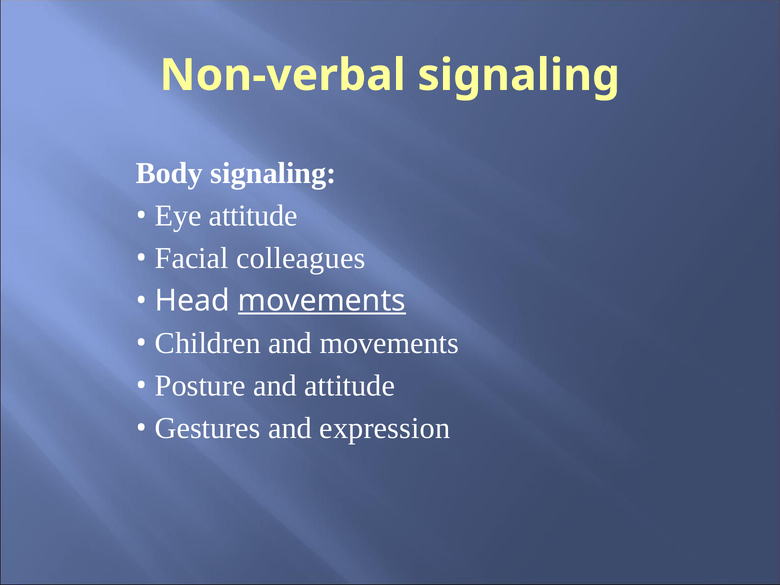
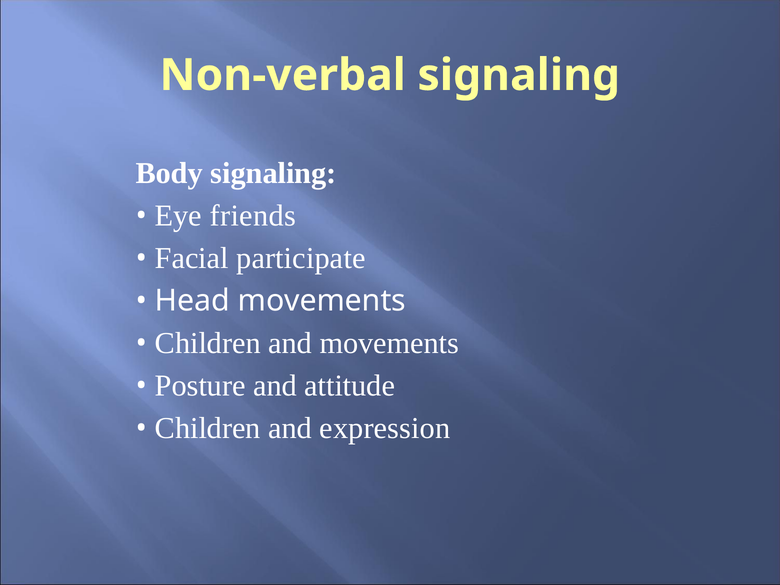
Eye attitude: attitude -> friends
colleagues: colleagues -> participate
movements at (322, 301) underline: present -> none
Gestures at (208, 428): Gestures -> Children
